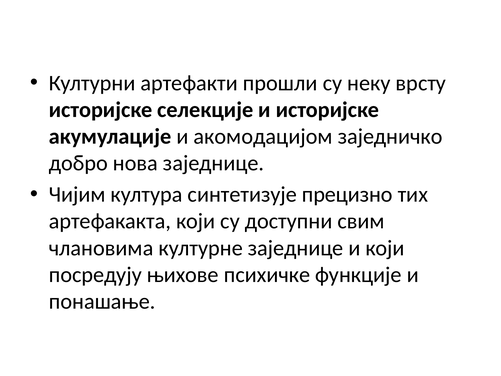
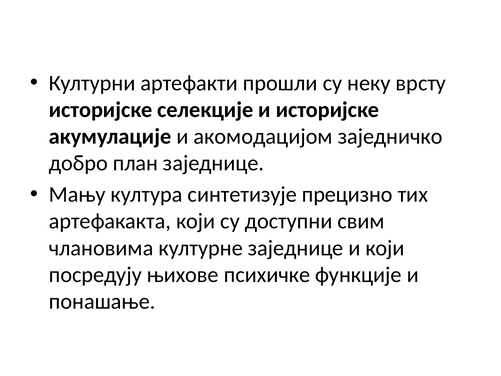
нова: нова -> план
Чијим: Чијим -> Мању
